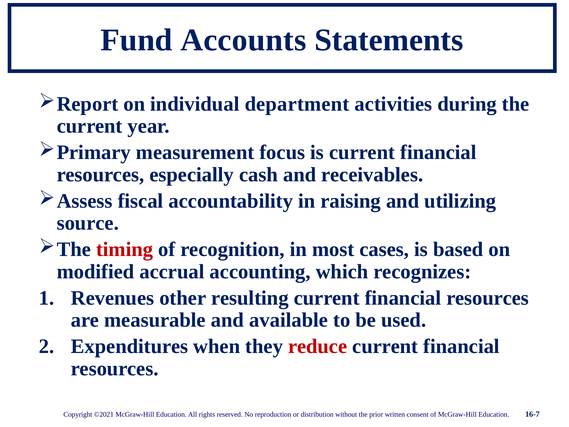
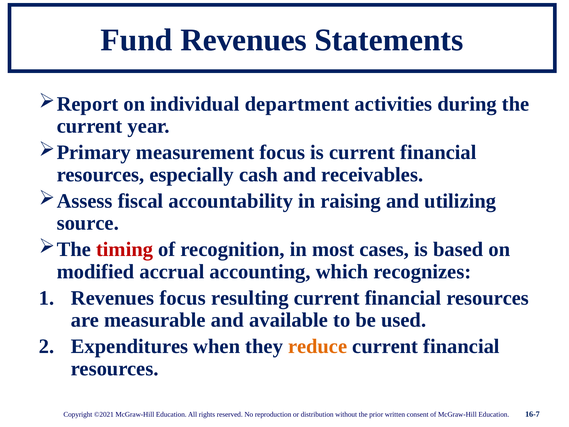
Fund Accounts: Accounts -> Revenues
Revenues other: other -> focus
reduce colour: red -> orange
